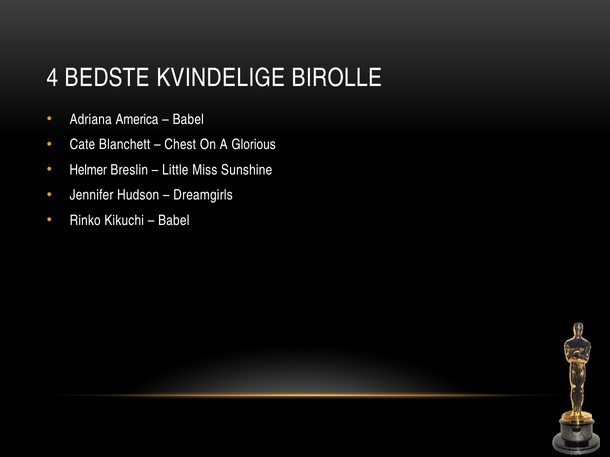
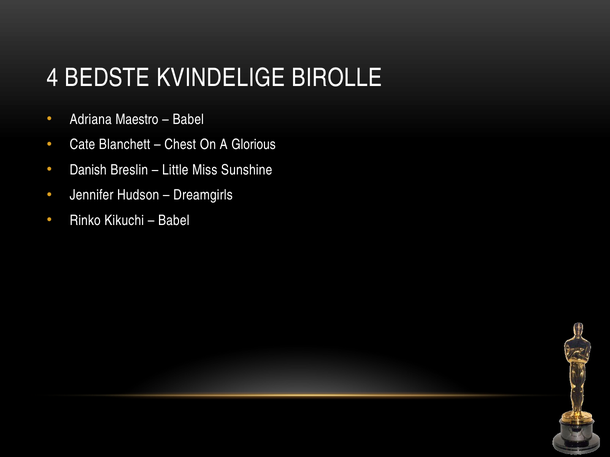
America: America -> Maestro
Helmer: Helmer -> Danish
